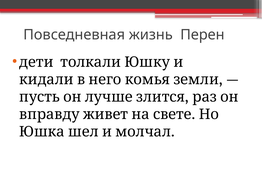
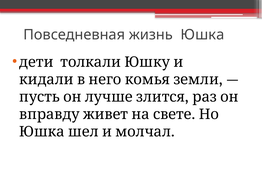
Перен: Перен -> Юшка
